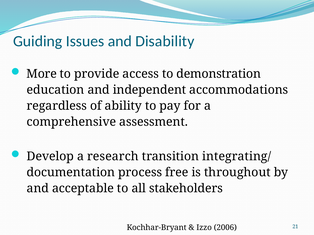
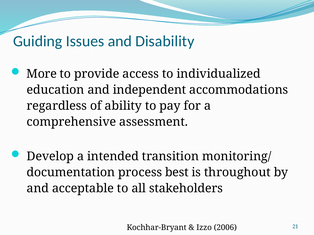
demonstration: demonstration -> individualized
research: research -> intended
integrating/: integrating/ -> monitoring/
free: free -> best
